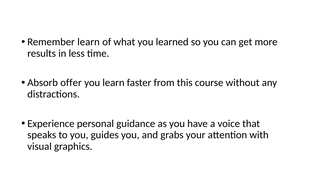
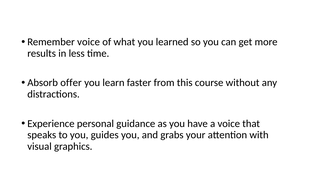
Remember learn: learn -> voice
